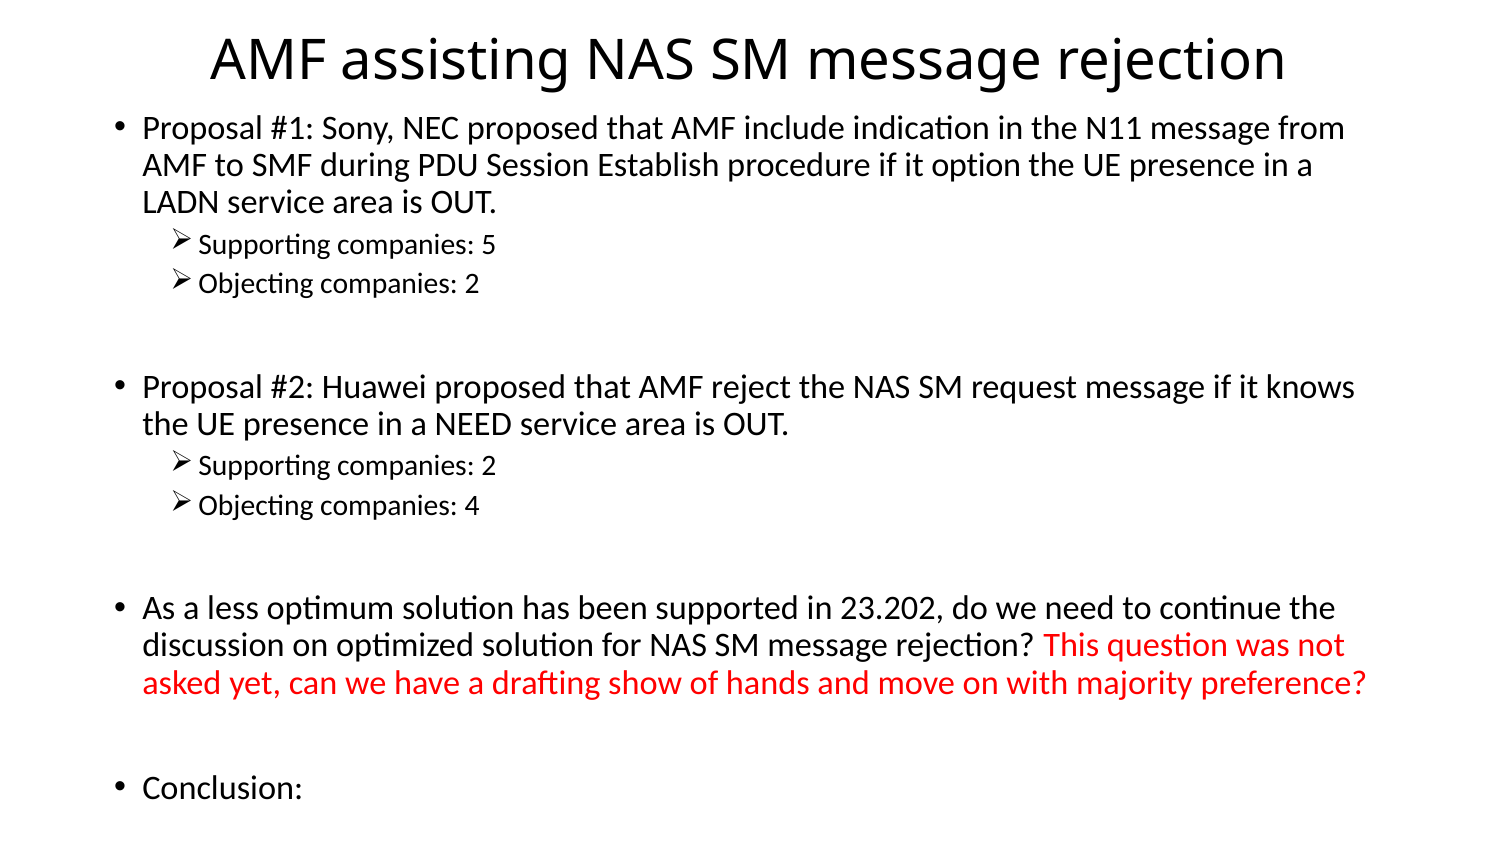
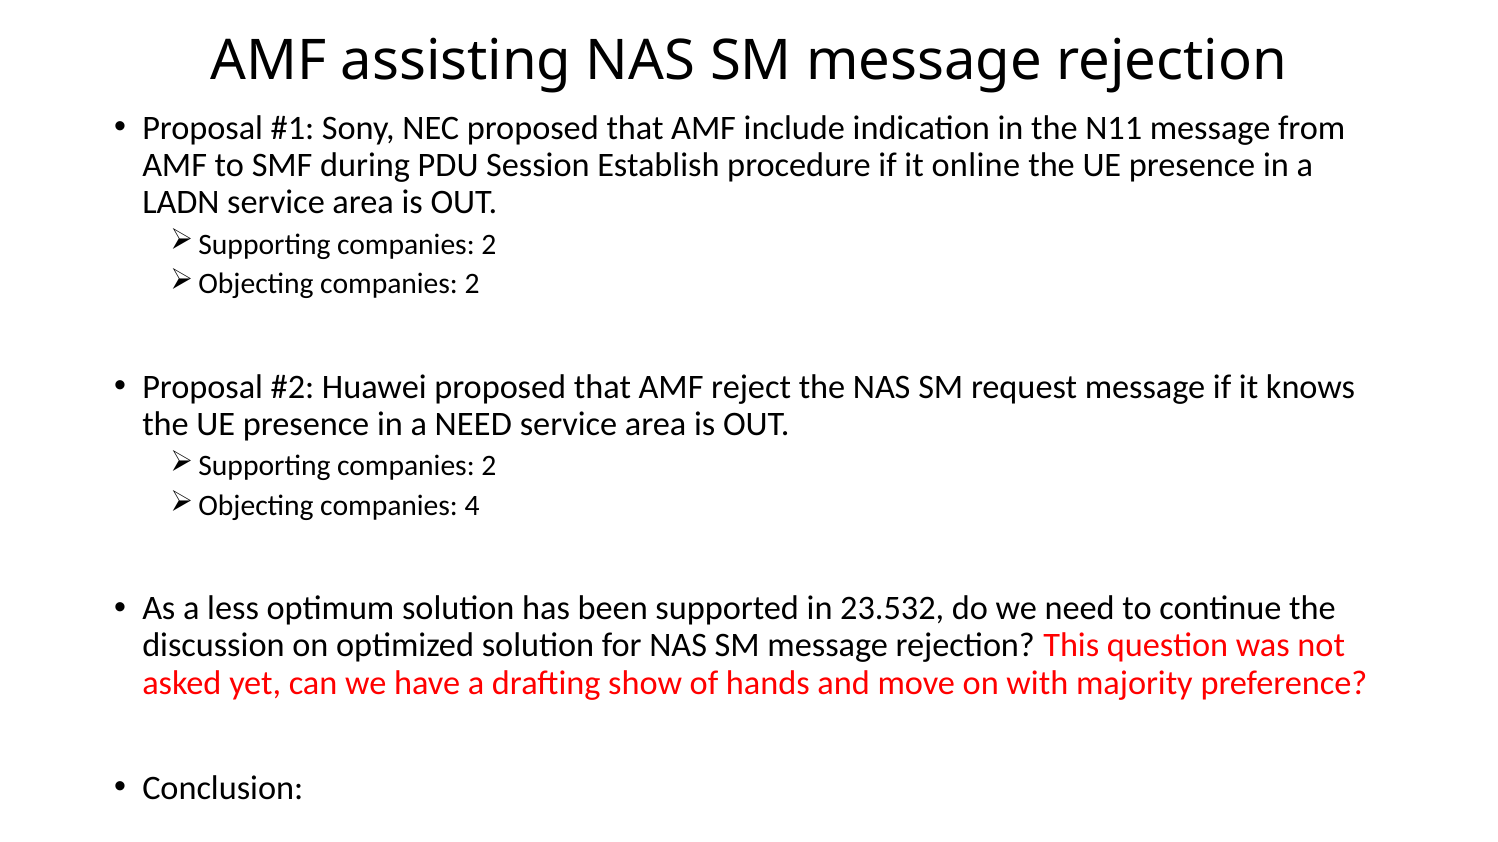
option: option -> online
5 at (489, 245): 5 -> 2
23.202: 23.202 -> 23.532
